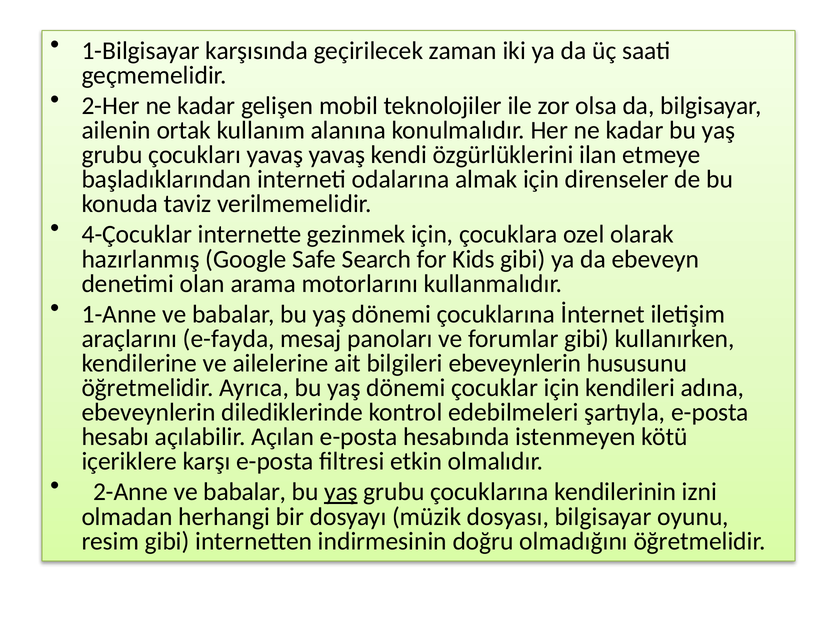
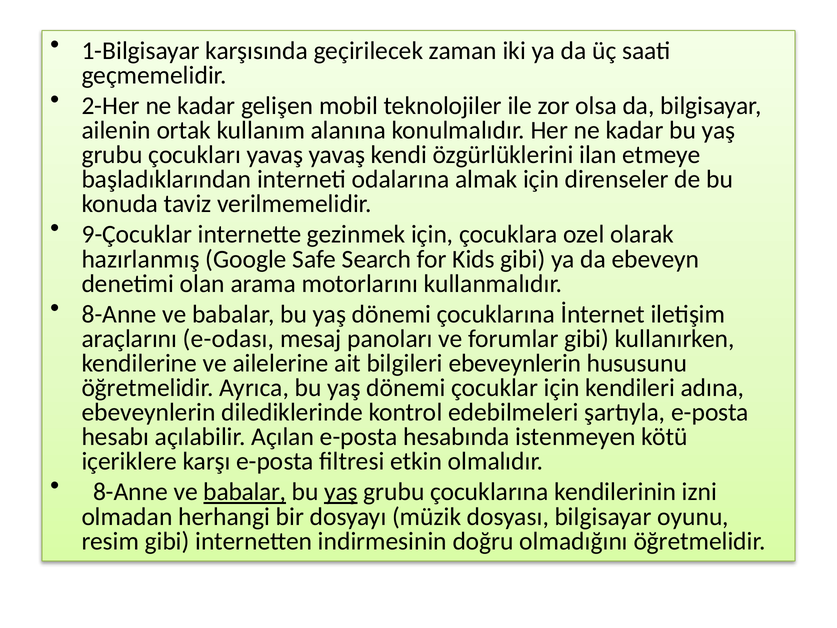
4-Çocuklar: 4-Çocuklar -> 9-Çocuklar
1-Anne at (119, 314): 1-Anne -> 8-Anne
e-fayda: e-fayda -> e-odası
2-Anne at (131, 492): 2-Anne -> 8-Anne
babalar at (245, 492) underline: none -> present
